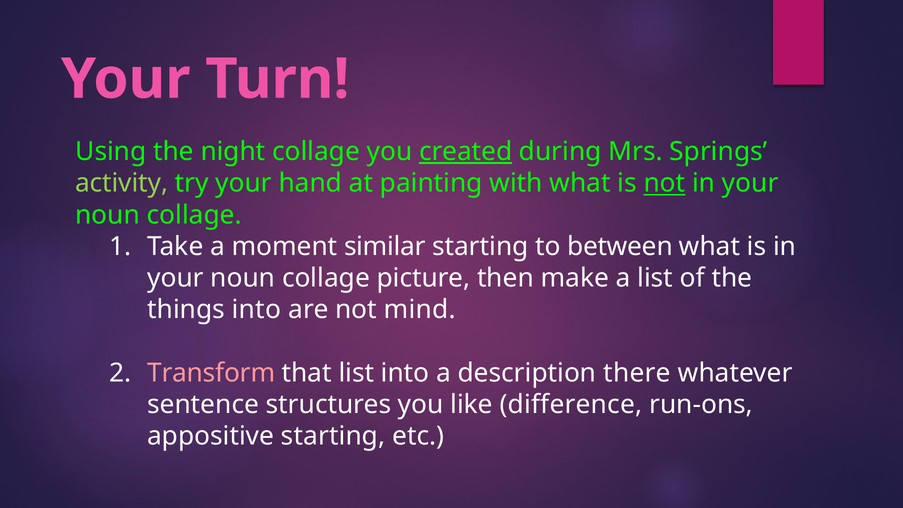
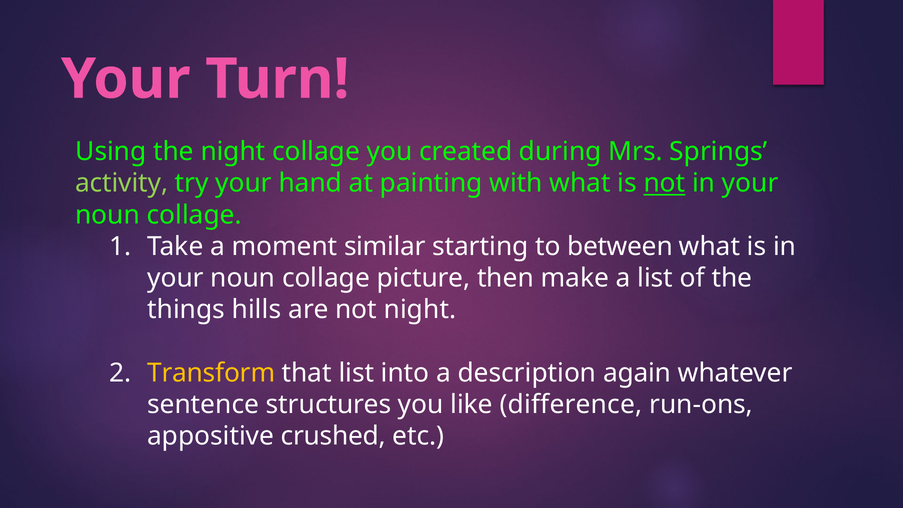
created underline: present -> none
things into: into -> hills
not mind: mind -> night
Transform colour: pink -> yellow
there: there -> again
appositive starting: starting -> crushed
